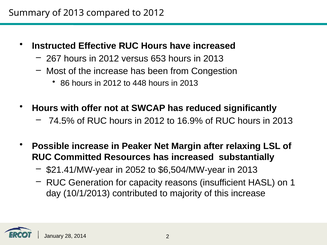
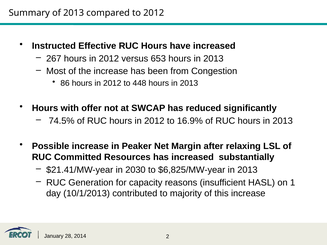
2052: 2052 -> 2030
$6,504/MW-year: $6,504/MW-year -> $6,825/MW-year
